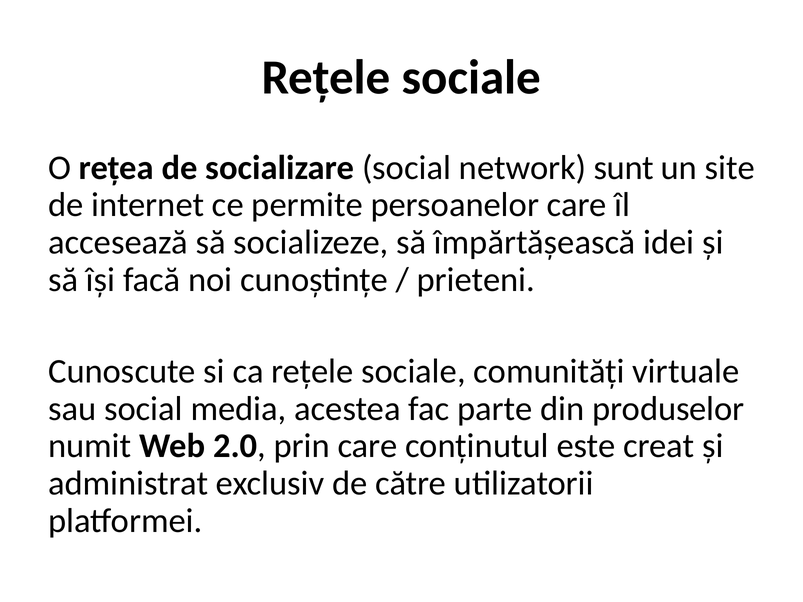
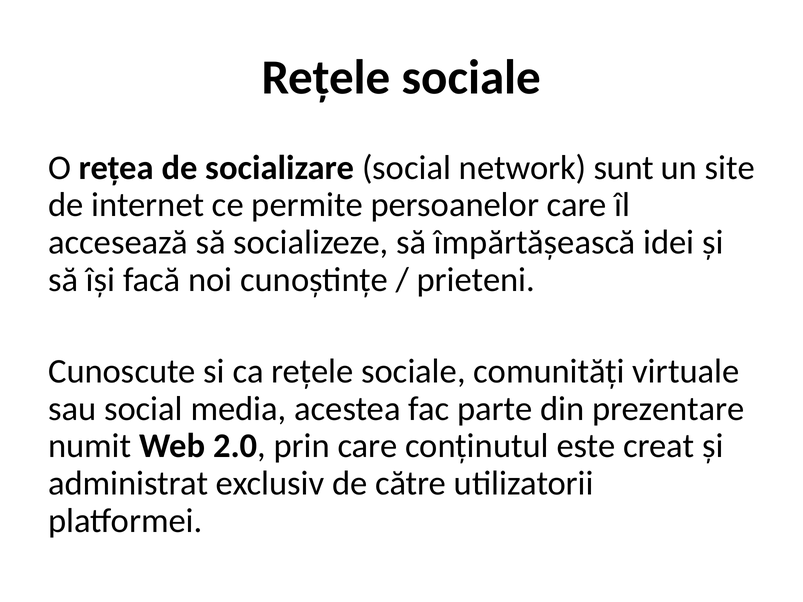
produselor: produselor -> prezentare
